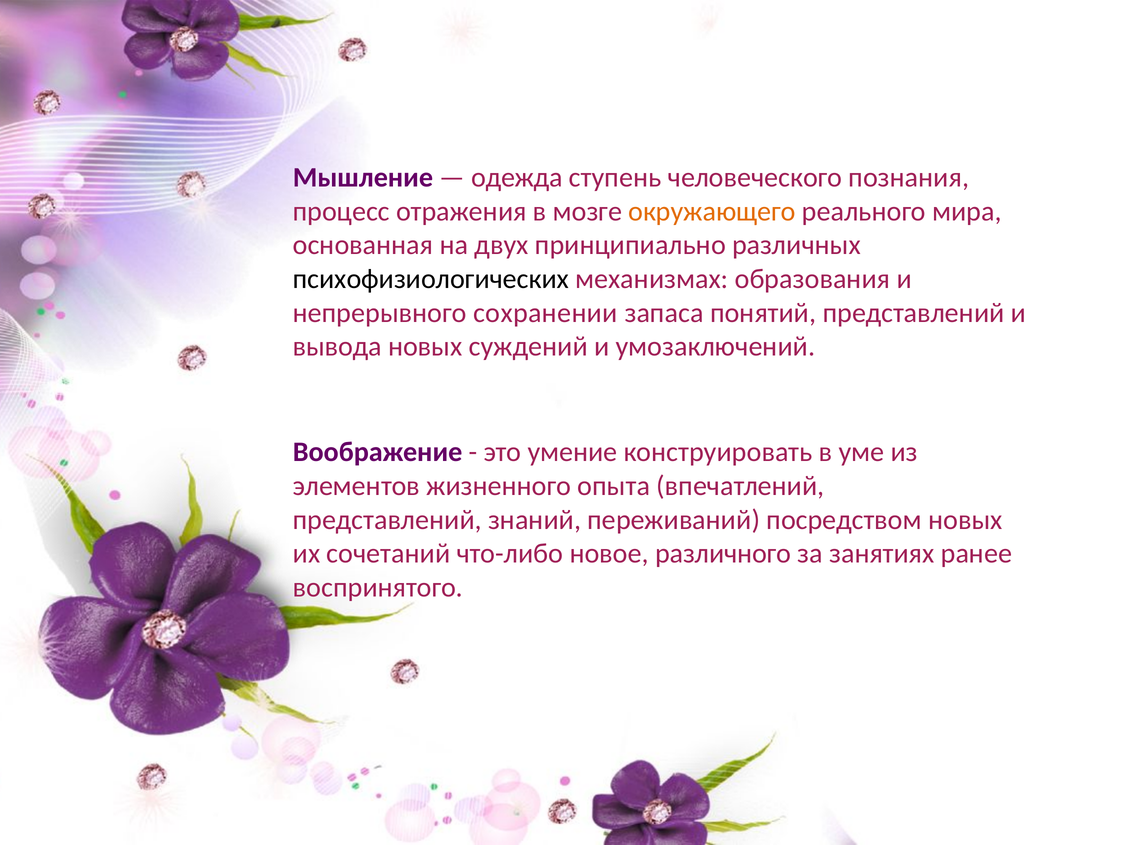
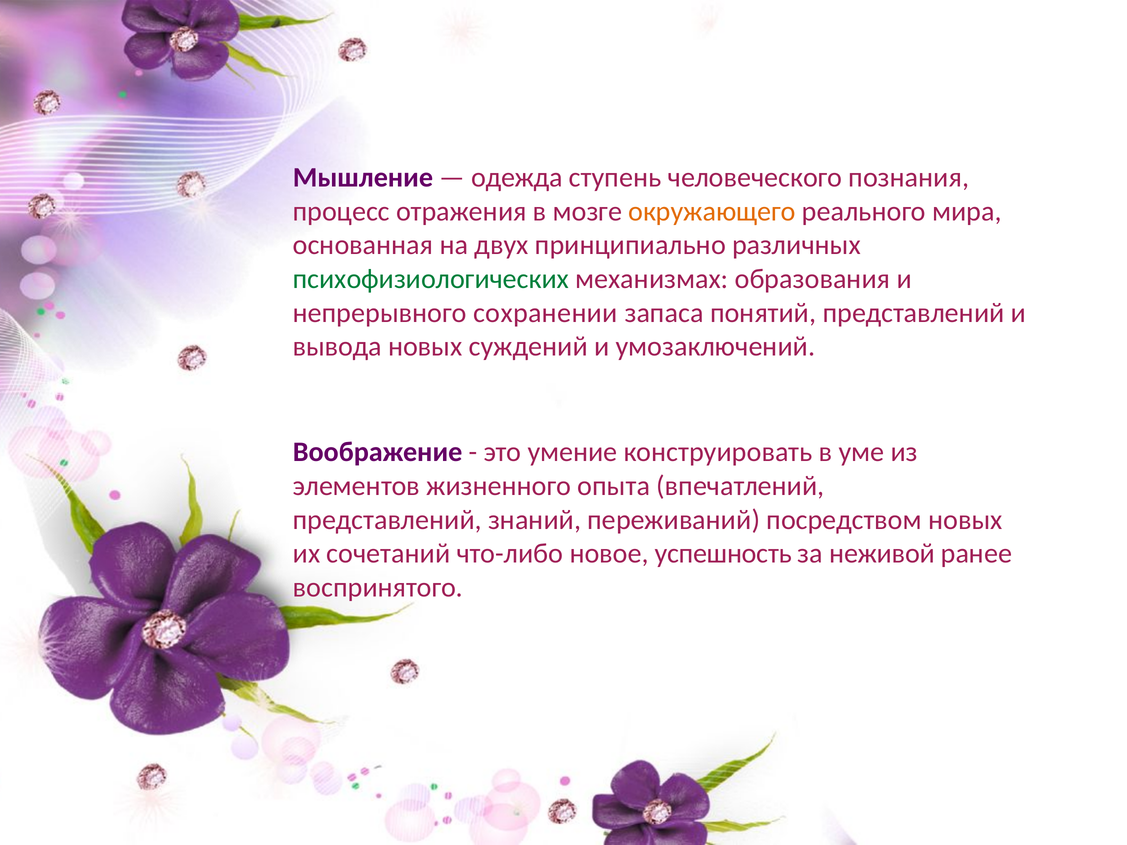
психофизиологических colour: black -> green
различного: различного -> успешность
занятиях: занятиях -> неживой
